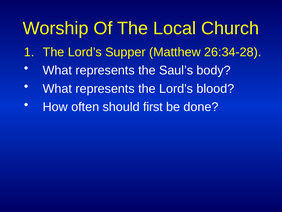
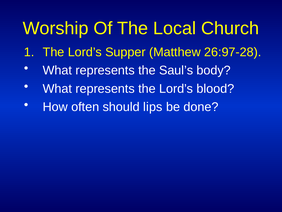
26:34-28: 26:34-28 -> 26:97-28
first: first -> lips
